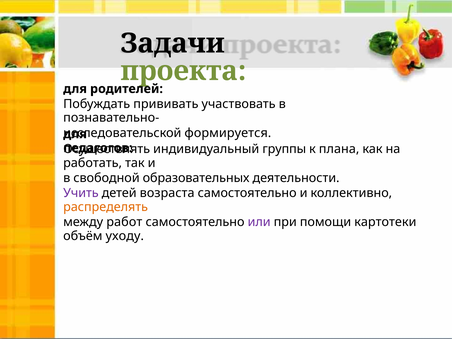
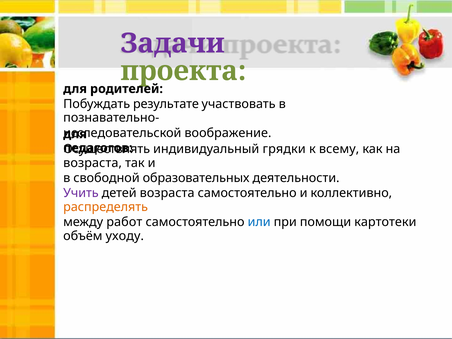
Задачи colour: black -> purple
прививать: прививать -> результате
формируется: формируется -> воображение
группы: группы -> грядки
плана: плана -> всему
работать at (93, 163): работать -> возраста
или colour: purple -> blue
